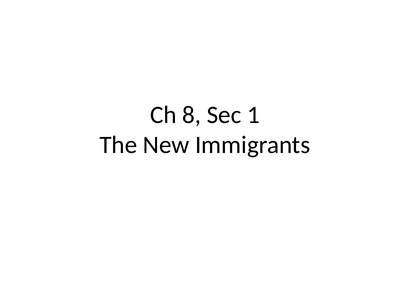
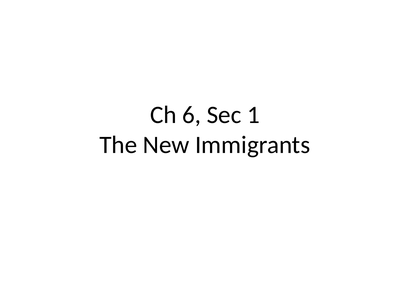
8: 8 -> 6
